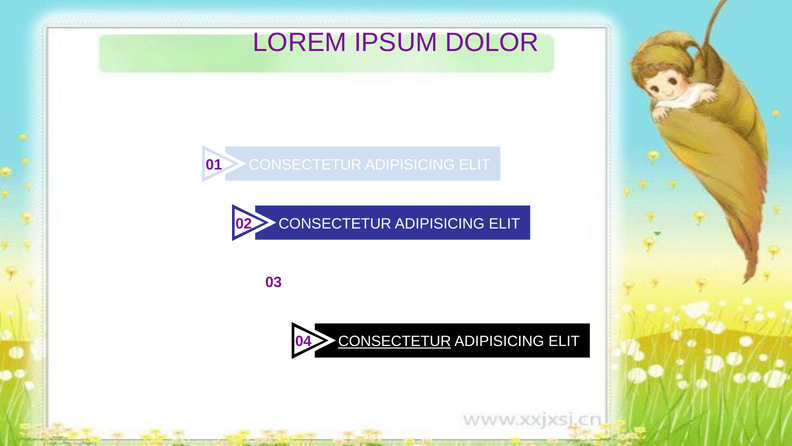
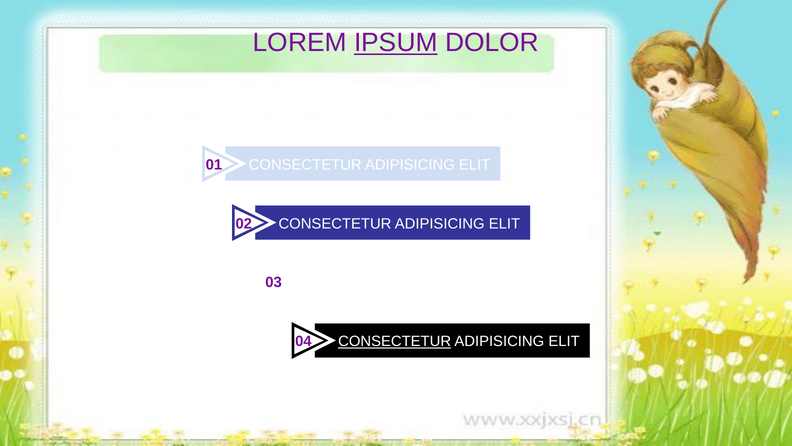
IPSUM underline: none -> present
